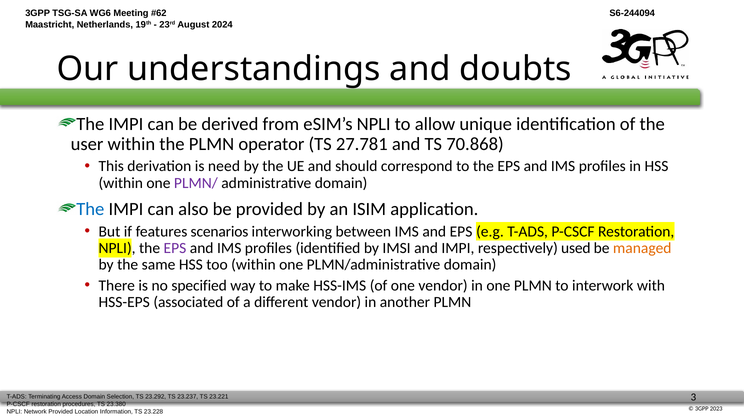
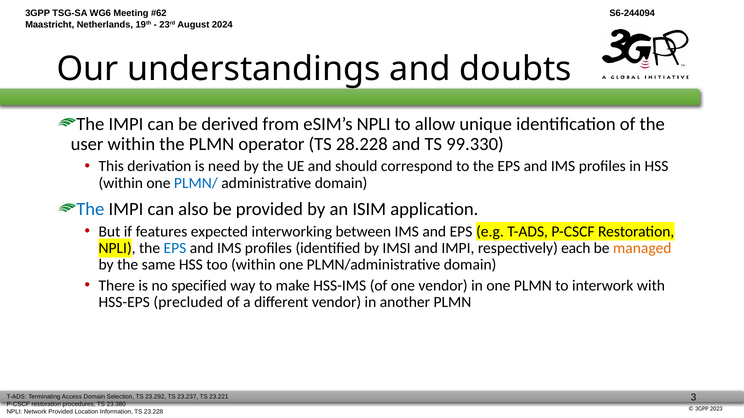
27.781: 27.781 -> 28.228
70.868: 70.868 -> 99.330
PLMN/ colour: purple -> blue
scenarios: scenarios -> expected
EPS at (175, 248) colour: purple -> blue
used: used -> each
associated: associated -> precluded
